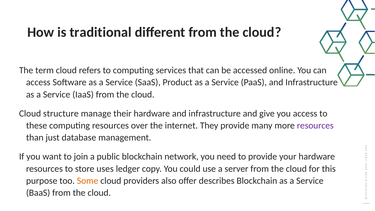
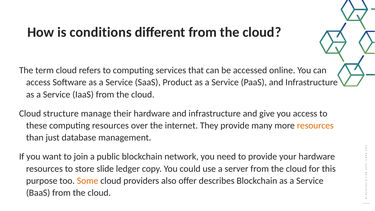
traditional: traditional -> conditions
resources at (315, 125) colour: purple -> orange
uses: uses -> slide
